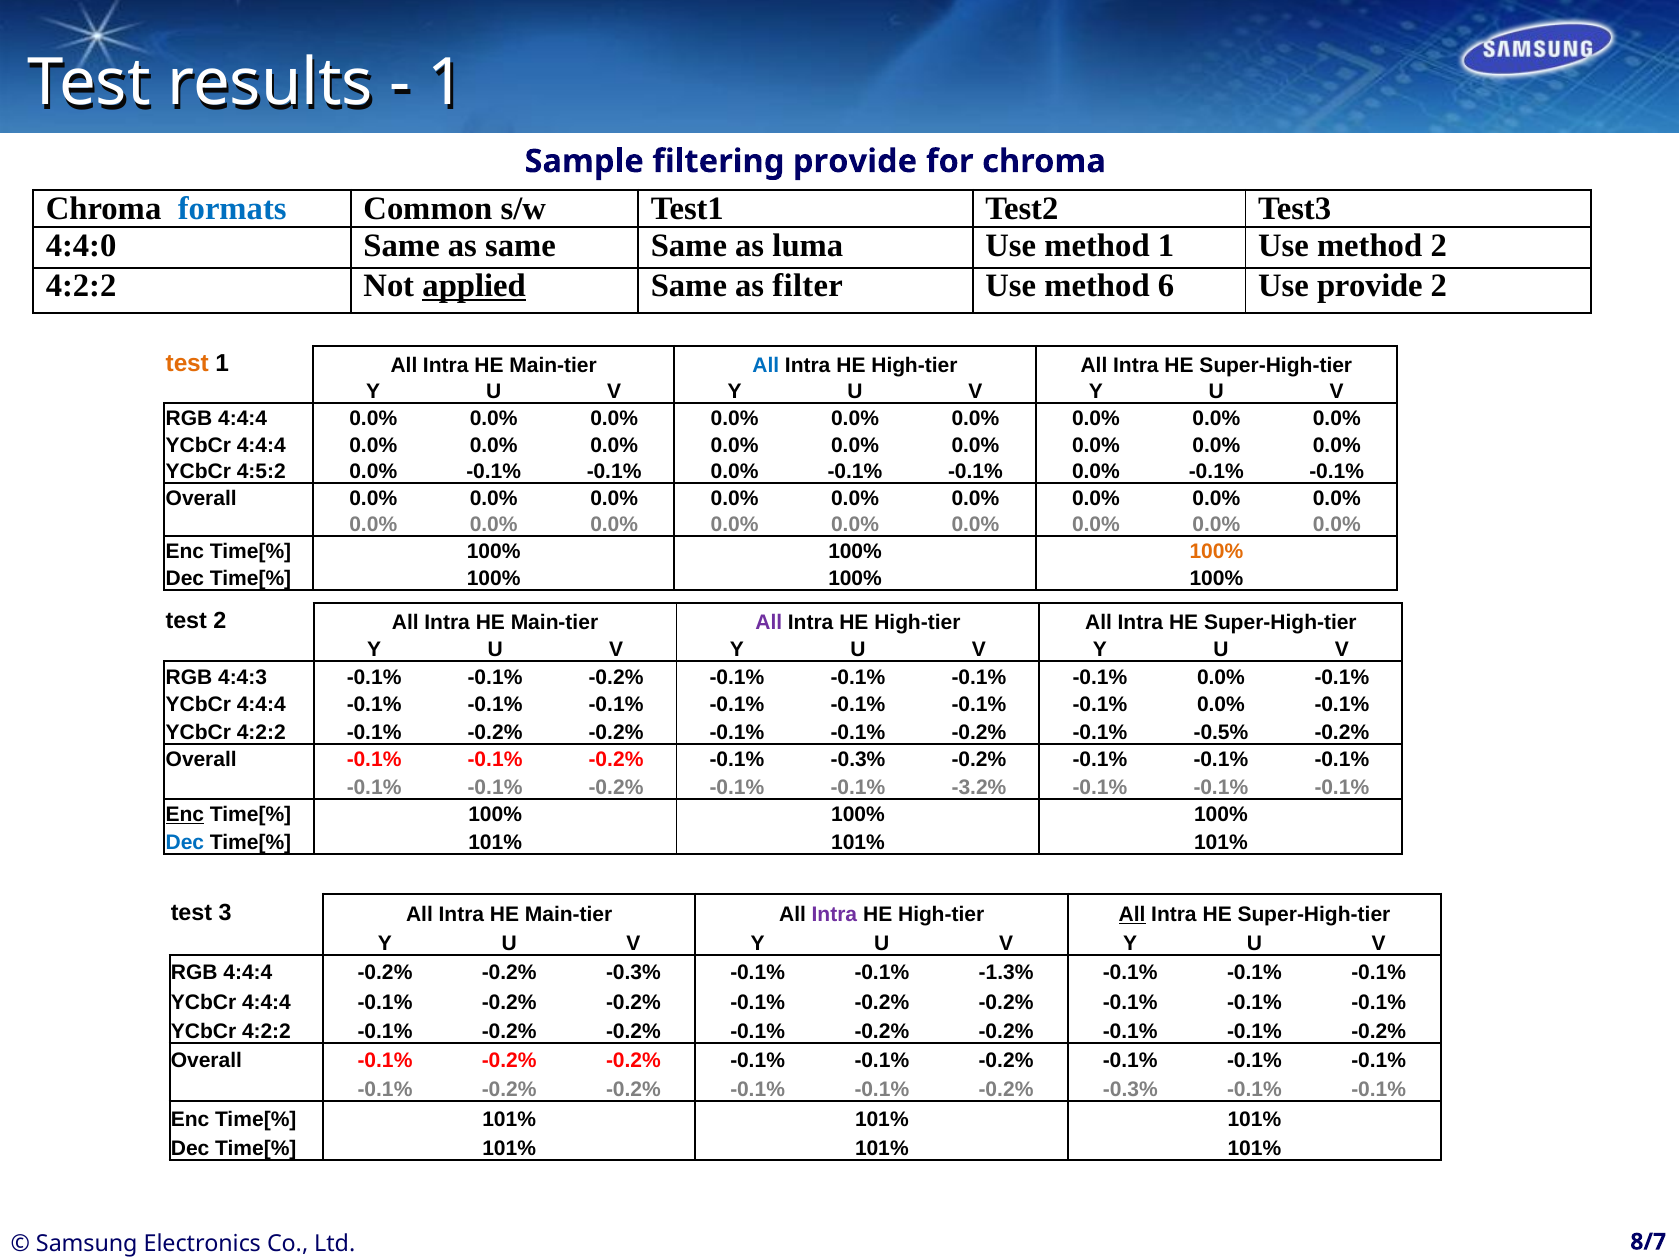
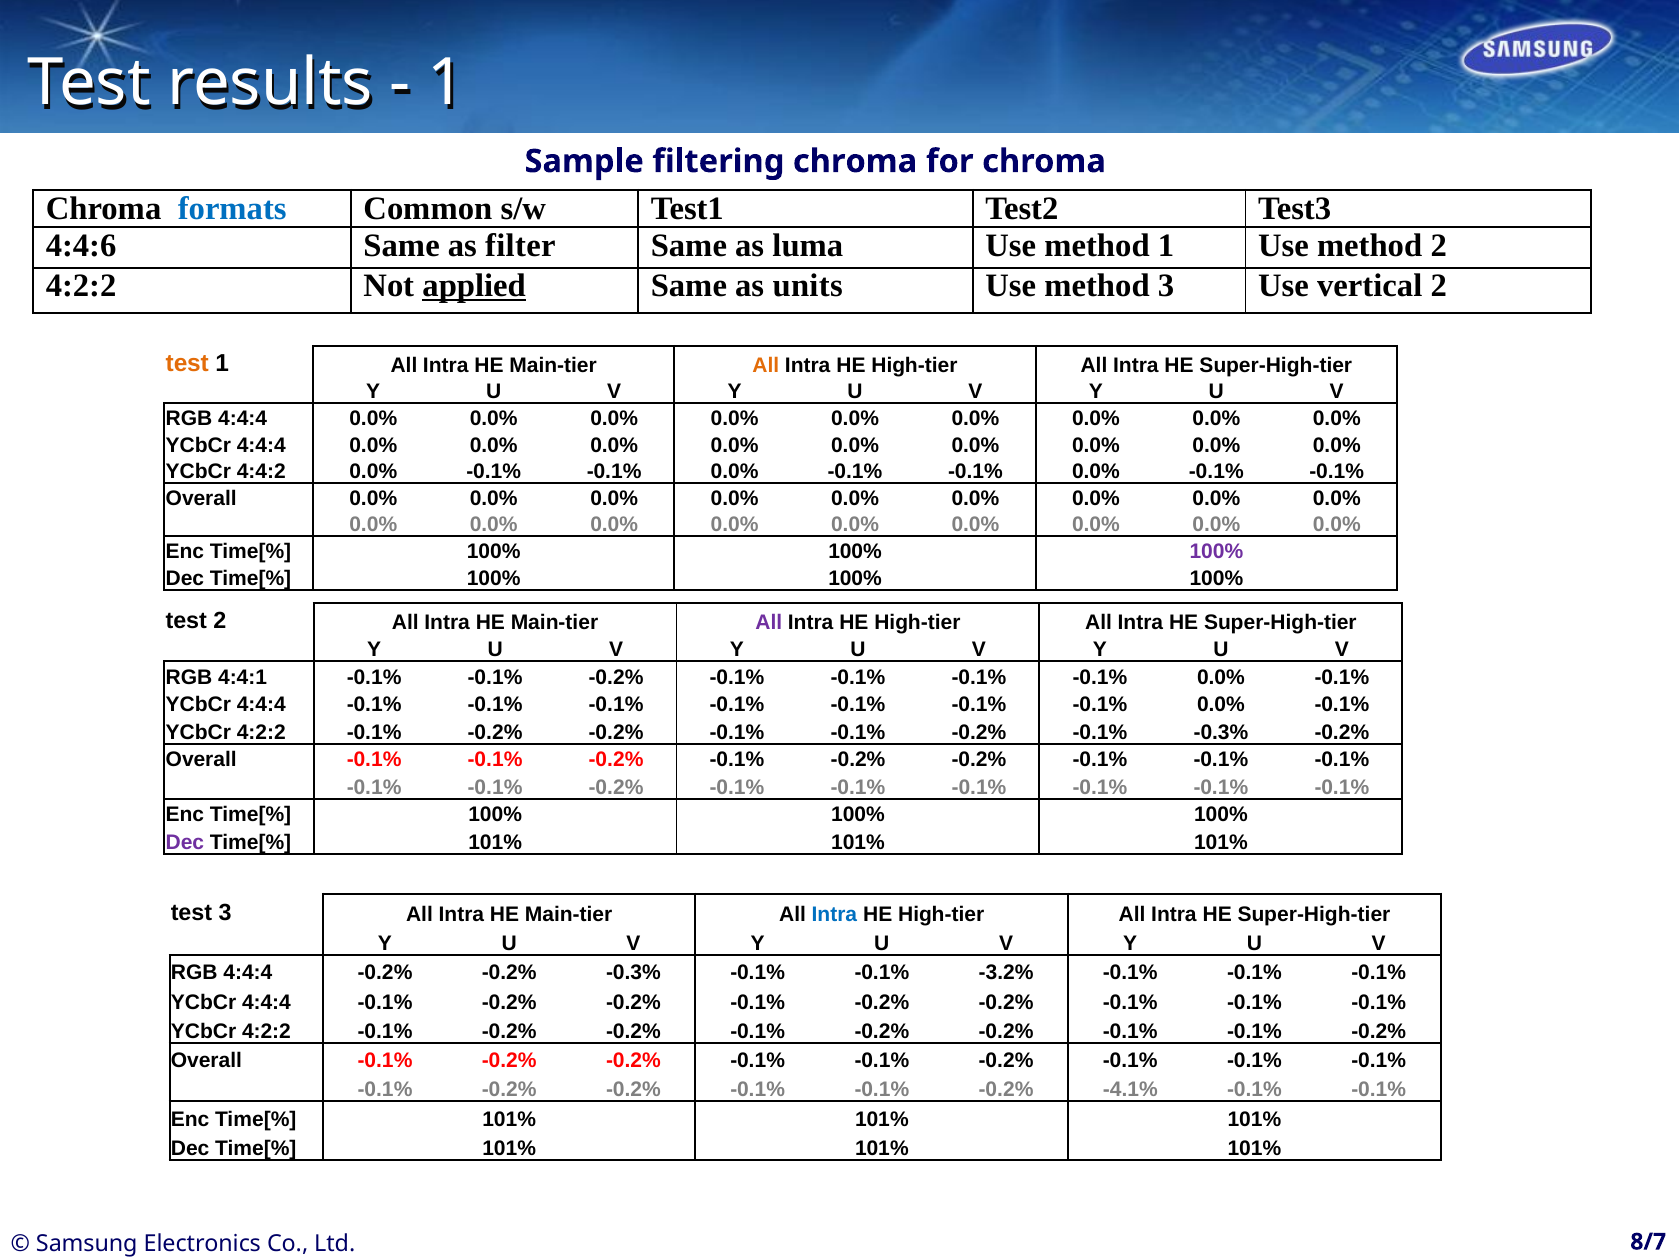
filtering provide: provide -> chroma
4:4:0: 4:4:0 -> 4:4:6
as same: same -> filter
filter: filter -> units
method 6: 6 -> 3
Use provide: provide -> vertical
All at (766, 365) colour: blue -> orange
4:5:2: 4:5:2 -> 4:4:2
100% at (1216, 551) colour: orange -> purple
4:4:3: 4:4:3 -> 4:4:1
-0.1% -0.5%: -0.5% -> -0.3%
-0.1% -0.2% -0.1% -0.3%: -0.3% -> -0.2%
-3.2% at (979, 787): -3.2% -> -0.1%
Enc at (185, 814) underline: present -> none
Dec at (185, 842) colour: blue -> purple
Intra at (834, 914) colour: purple -> blue
All at (1132, 914) underline: present -> none
-1.3%: -1.3% -> -3.2%
-0.1% -0.2% -0.3%: -0.3% -> -4.1%
